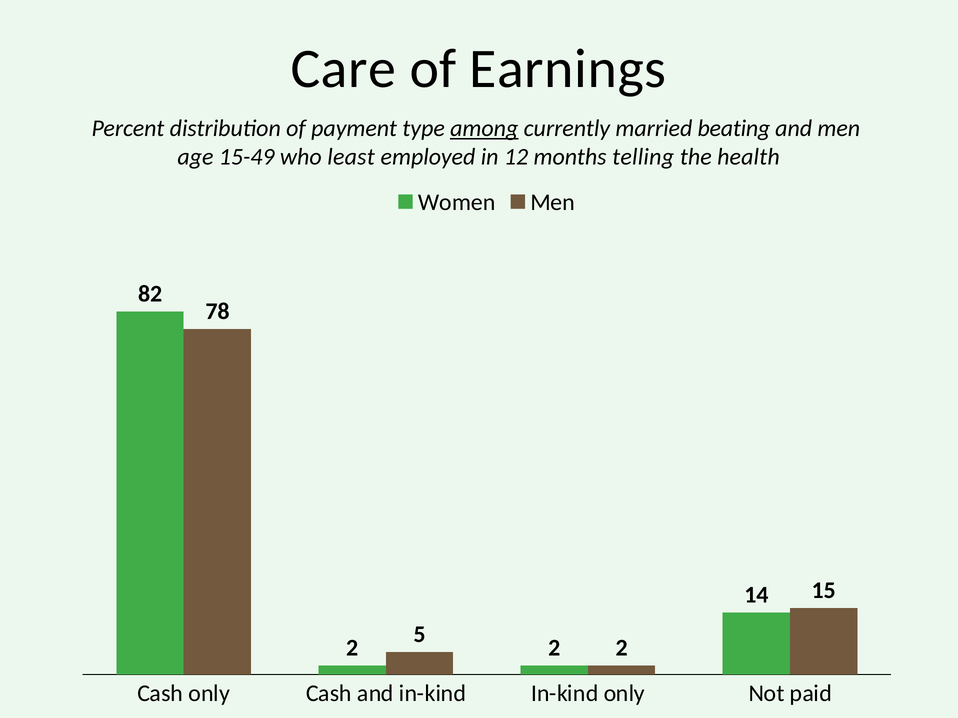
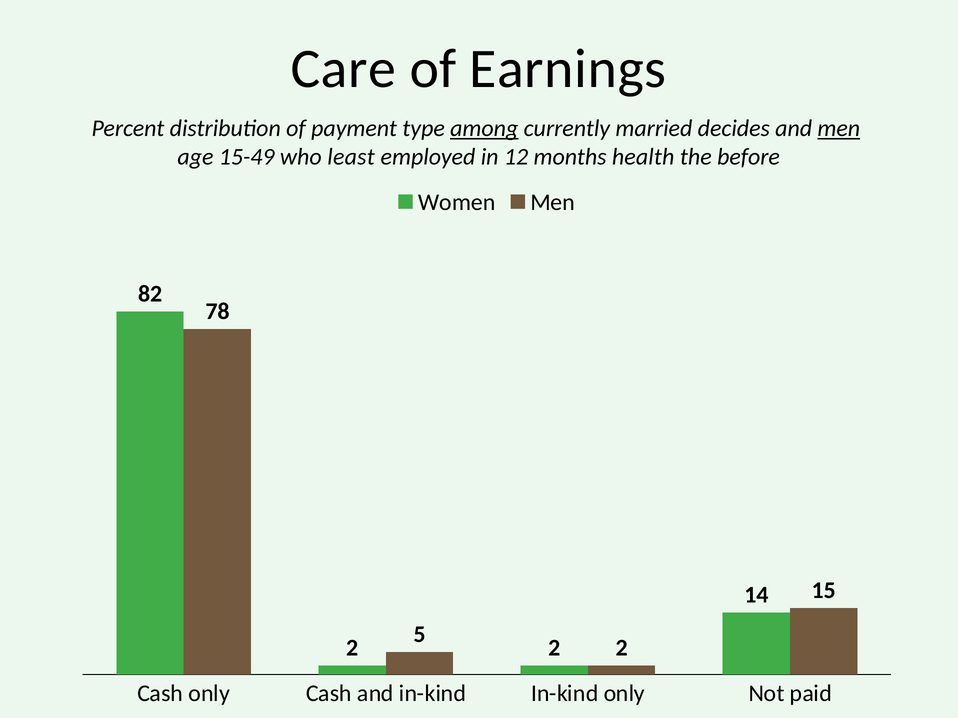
beating: beating -> decides
men at (839, 128) underline: none -> present
telling: telling -> health
health: health -> before
